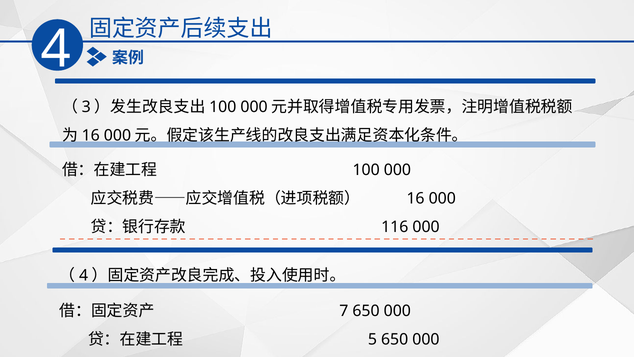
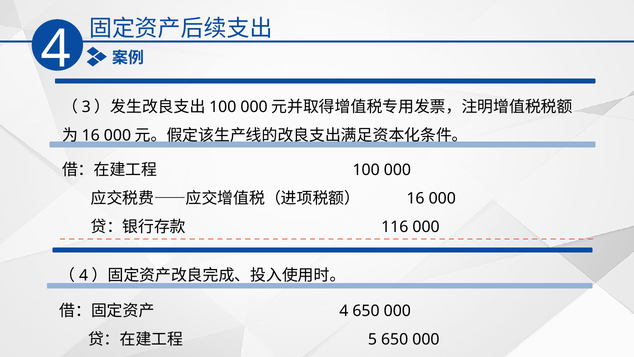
7 at (344, 311): 7 -> 4
